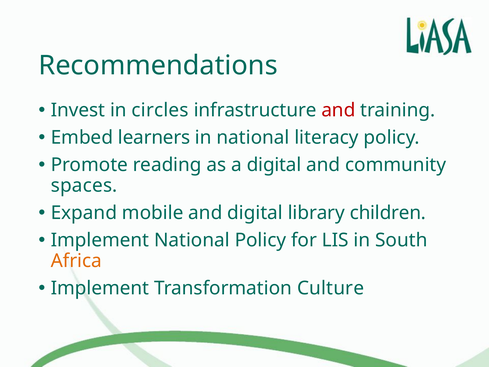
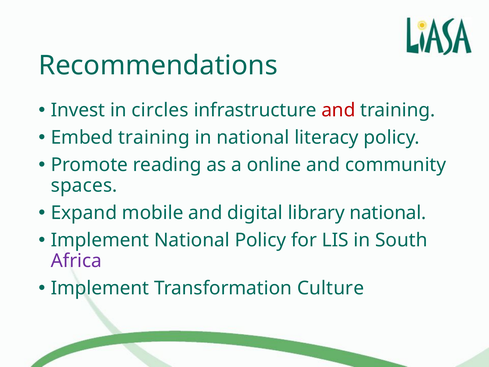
Embed learners: learners -> training
a digital: digital -> online
library children: children -> national
Africa colour: orange -> purple
